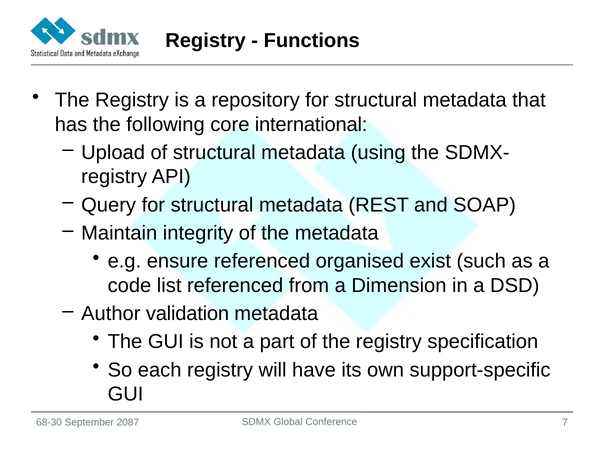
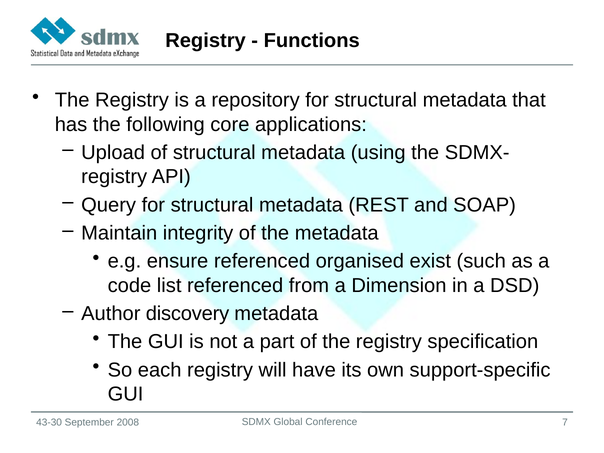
international: international -> applications
validation: validation -> discovery
68-30: 68-30 -> 43-30
2087: 2087 -> 2008
